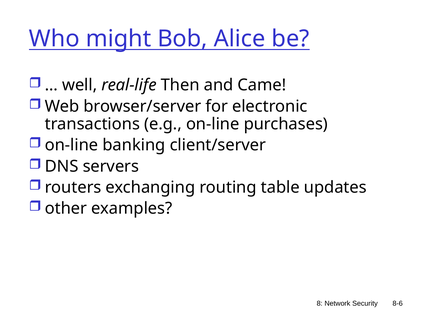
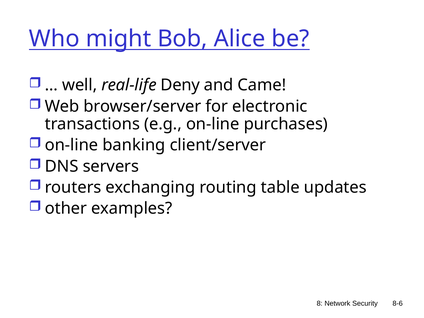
Then: Then -> Deny
